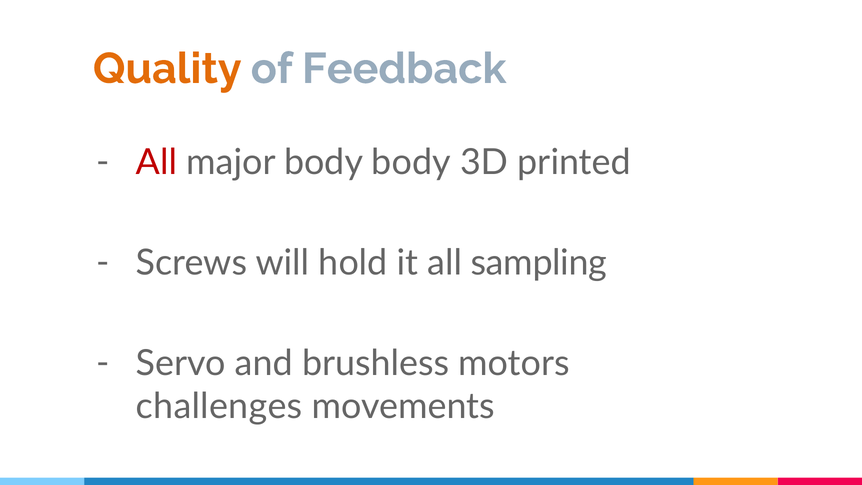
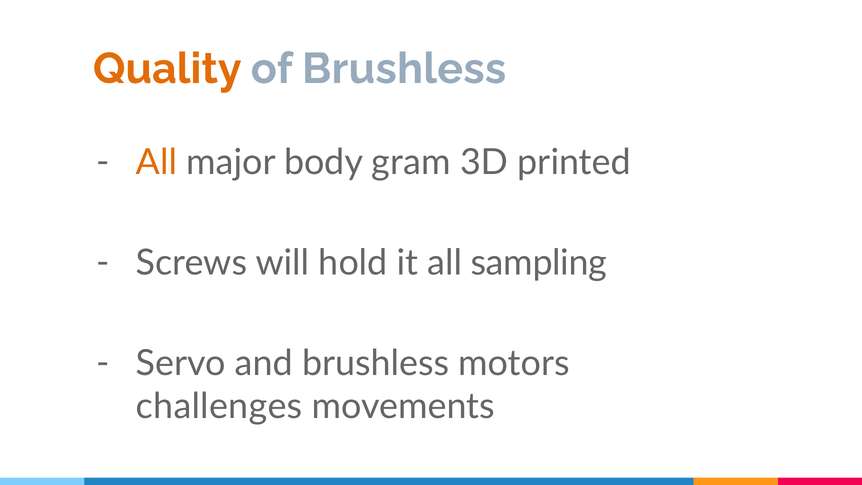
of Feedback: Feedback -> Brushless
All at (157, 162) colour: red -> orange
body body: body -> gram
